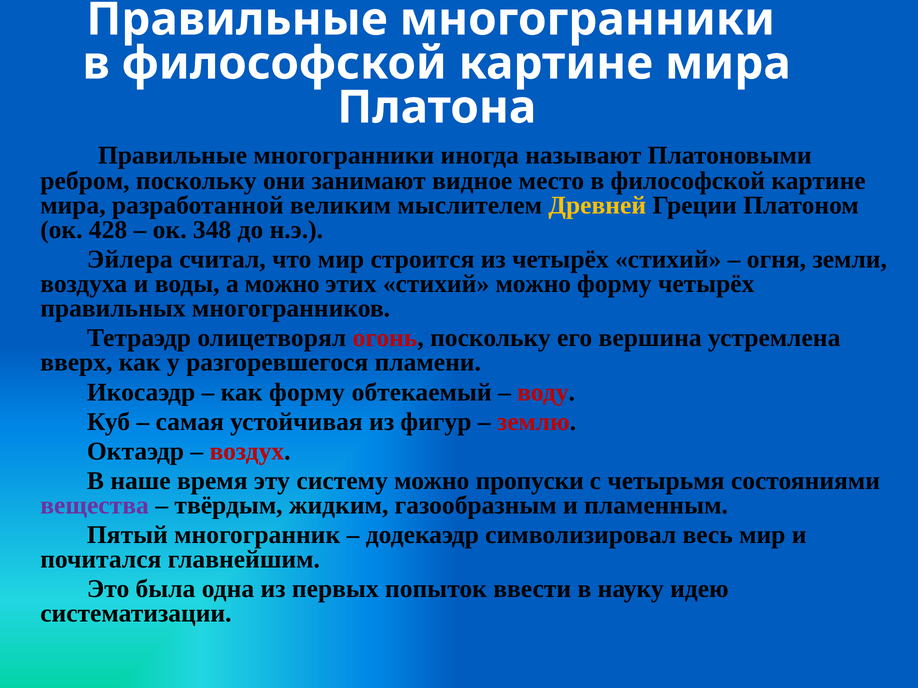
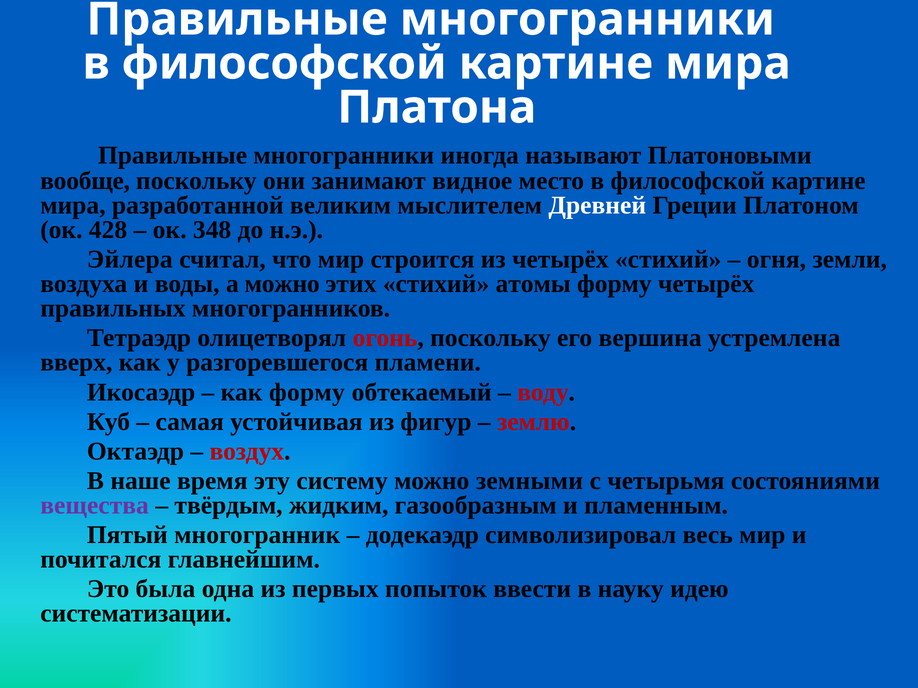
ребром: ребром -> вообще
Древней colour: yellow -> white
стихий можно: можно -> атомы
пропуски: пропуски -> земными
